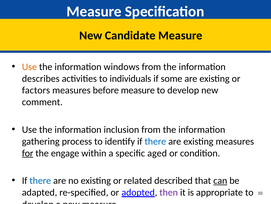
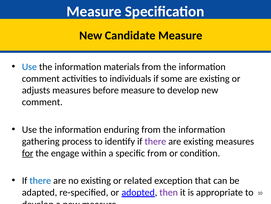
Use at (29, 67) colour: orange -> blue
windows: windows -> materials
describes at (41, 78): describes -> comment
factors: factors -> adjusts
inclusion: inclusion -> enduring
there at (155, 141) colour: blue -> purple
specific aged: aged -> from
described: described -> exception
can underline: present -> none
